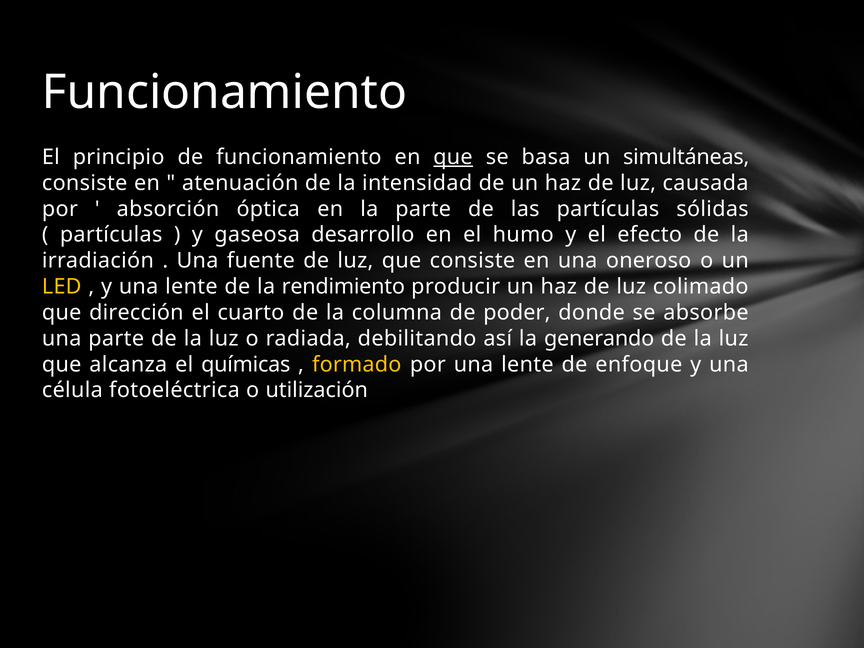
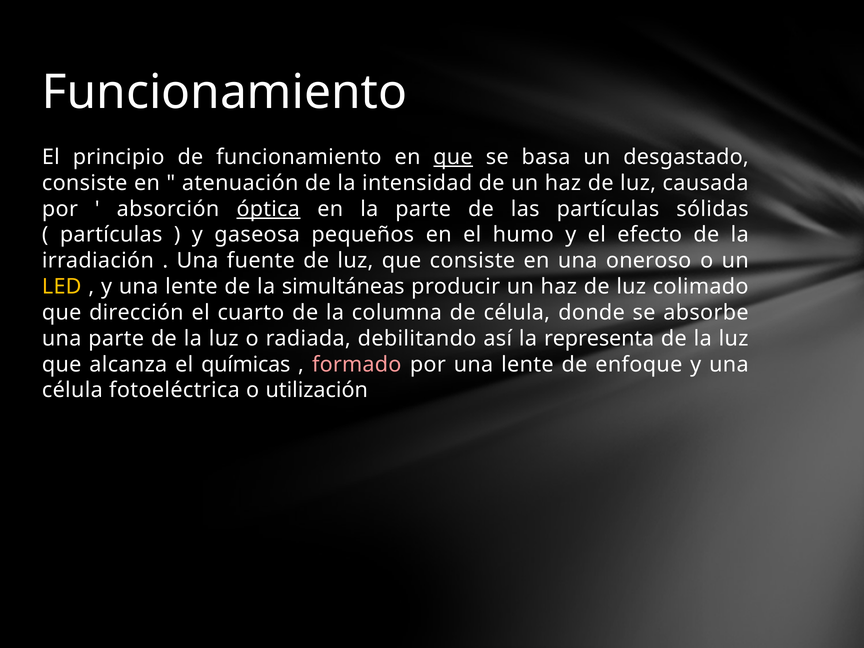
simultáneas: simultáneas -> desgastado
óptica underline: none -> present
desarrollo: desarrollo -> pequeños
rendimiento: rendimiento -> simultáneas
de poder: poder -> célula
generando: generando -> representa
formado colour: yellow -> pink
